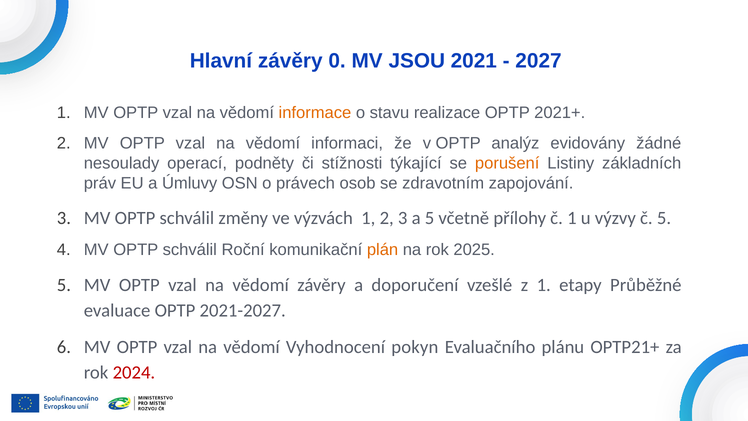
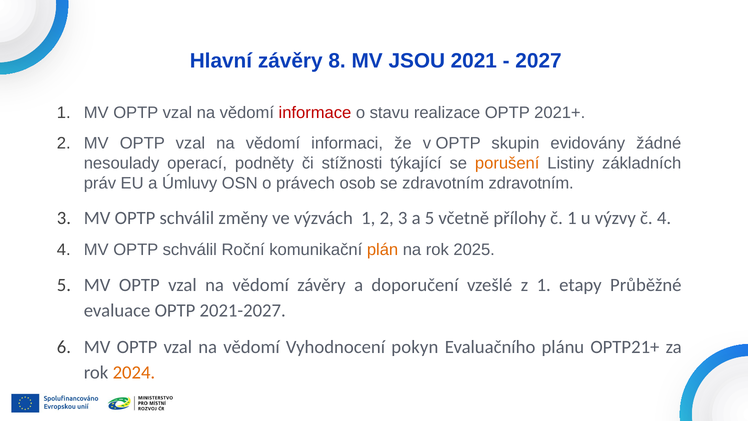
0: 0 -> 8
informace colour: orange -> red
analýz: analýz -> skupin
zdravotním zapojování: zapojování -> zdravotním
č 5: 5 -> 4
2024 colour: red -> orange
